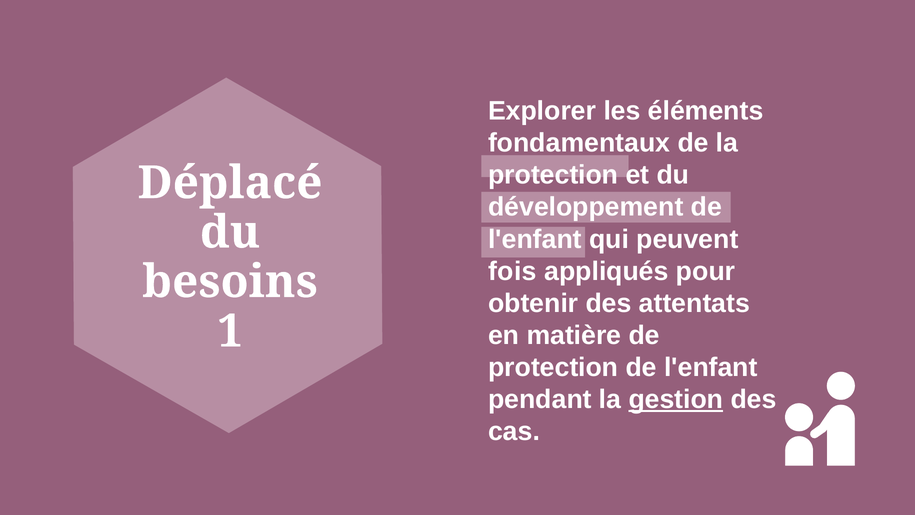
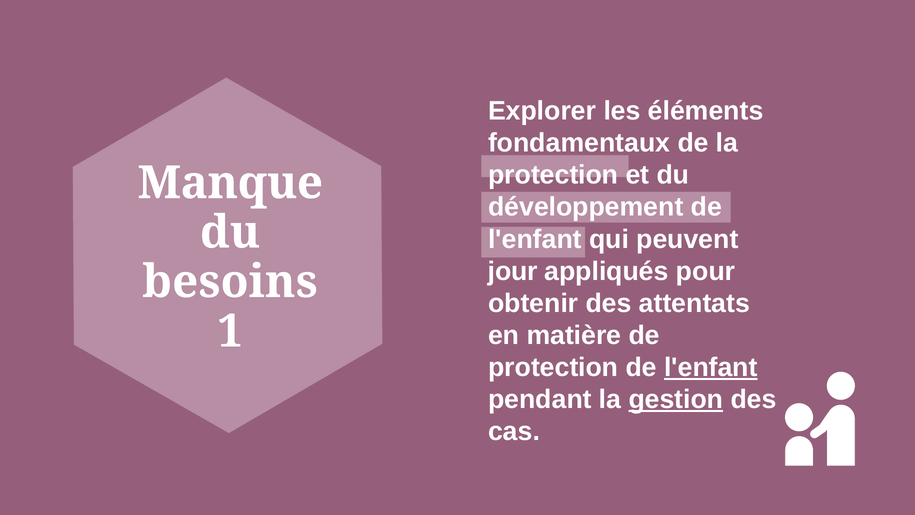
Déplacé: Déplacé -> Manque
fois: fois -> jour
l'enfant at (711, 367) underline: none -> present
